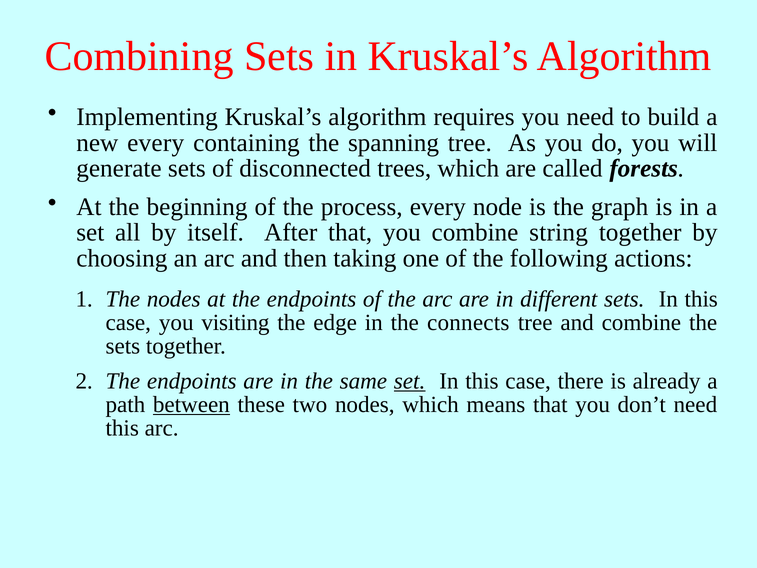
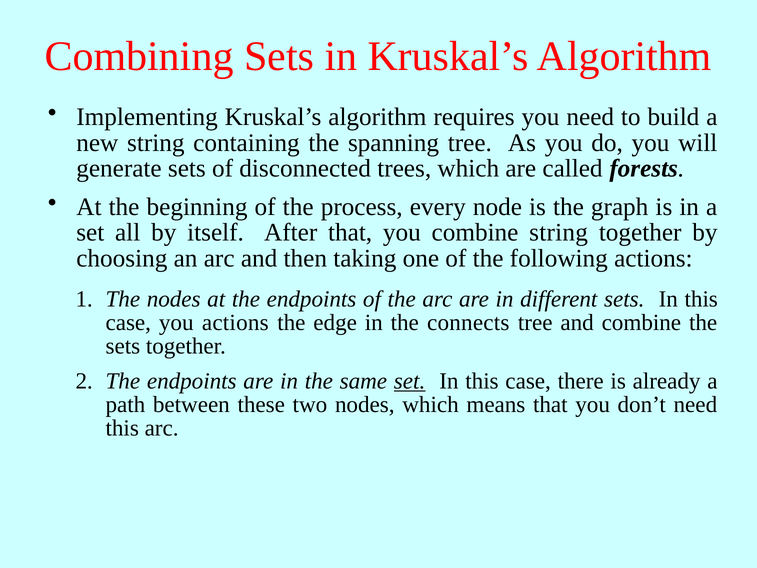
new every: every -> string
you visiting: visiting -> actions
between underline: present -> none
